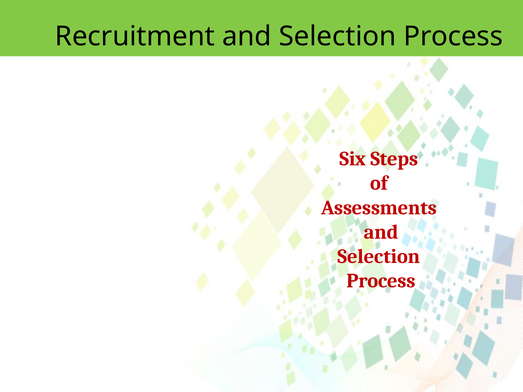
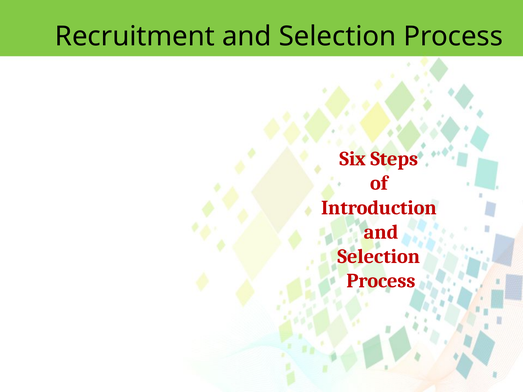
Assessments: Assessments -> Introduction
